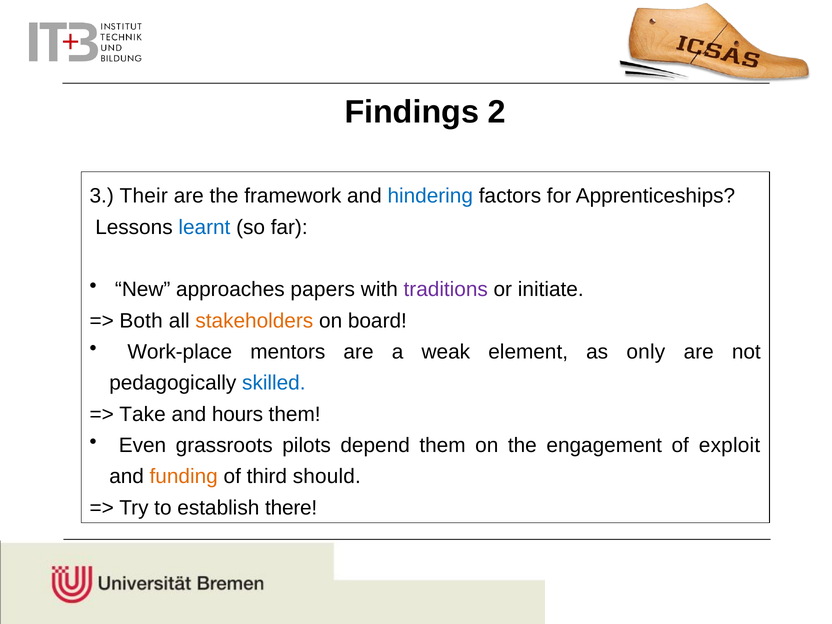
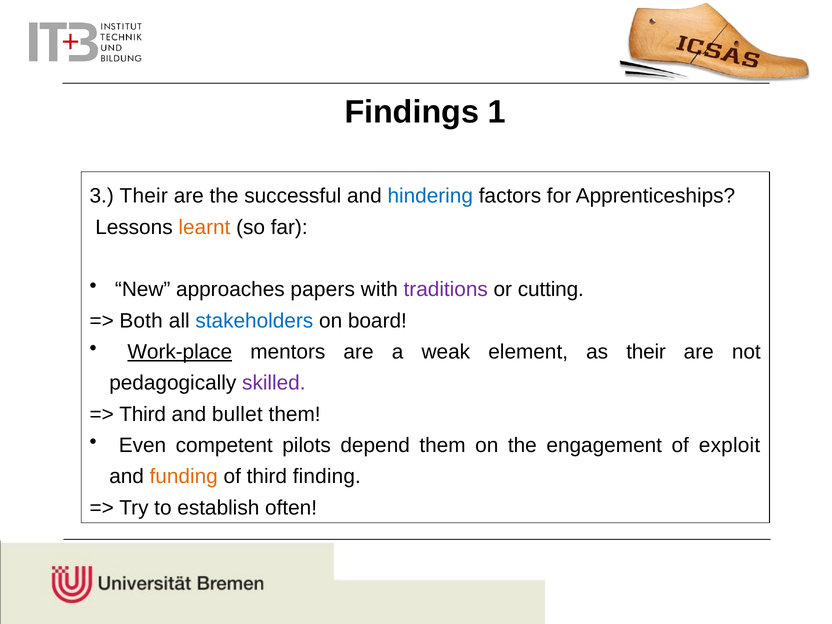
2: 2 -> 1
framework: framework -> successful
learnt colour: blue -> orange
initiate: initiate -> cutting
stakeholders colour: orange -> blue
Work-place underline: none -> present
as only: only -> their
skilled colour: blue -> purple
Take at (142, 414): Take -> Third
hours: hours -> bullet
grassroots: grassroots -> competent
should: should -> finding
there: there -> often
